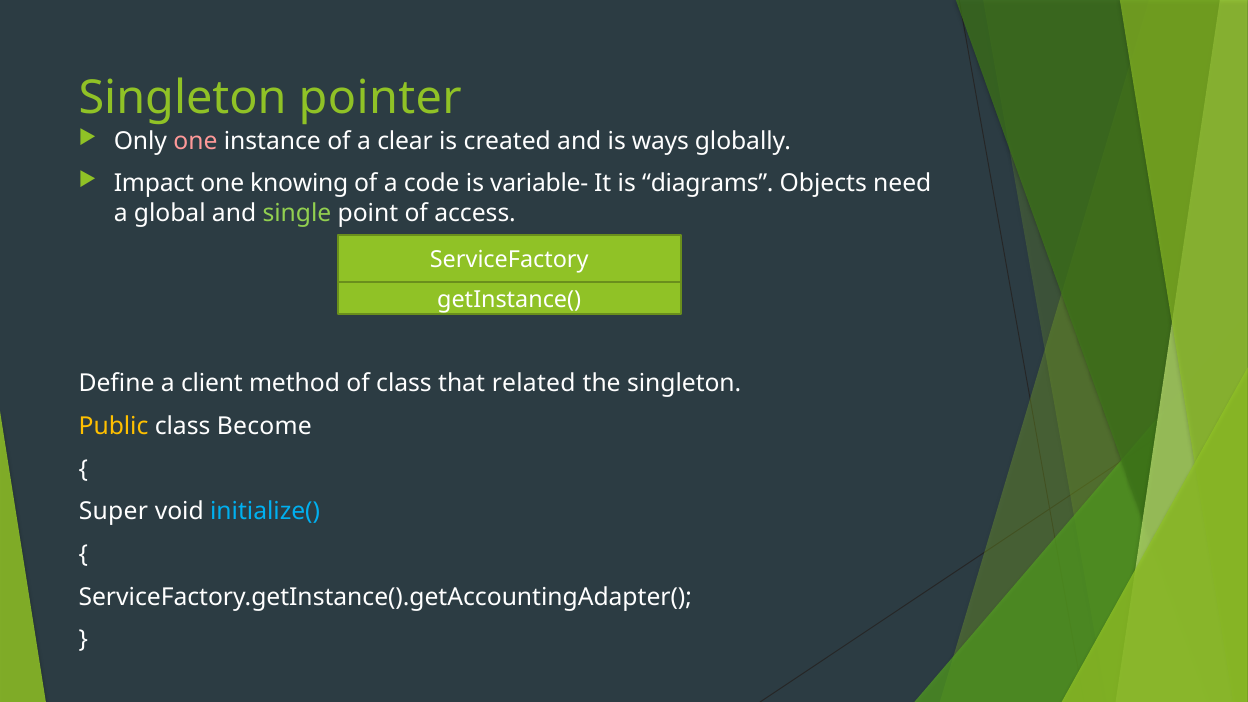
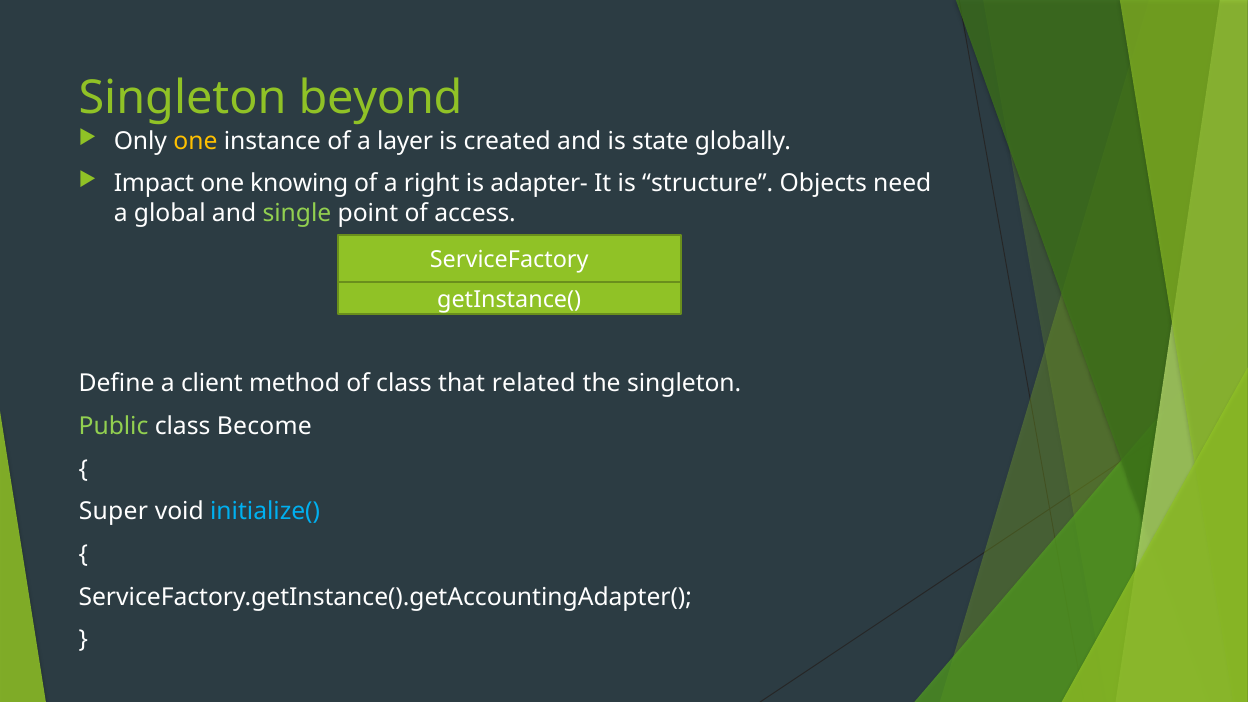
pointer: pointer -> beyond
one at (195, 141) colour: pink -> yellow
clear: clear -> layer
ways: ways -> state
code: code -> right
variable-: variable- -> adapter-
diagrams: diagrams -> structure
Public colour: yellow -> light green
